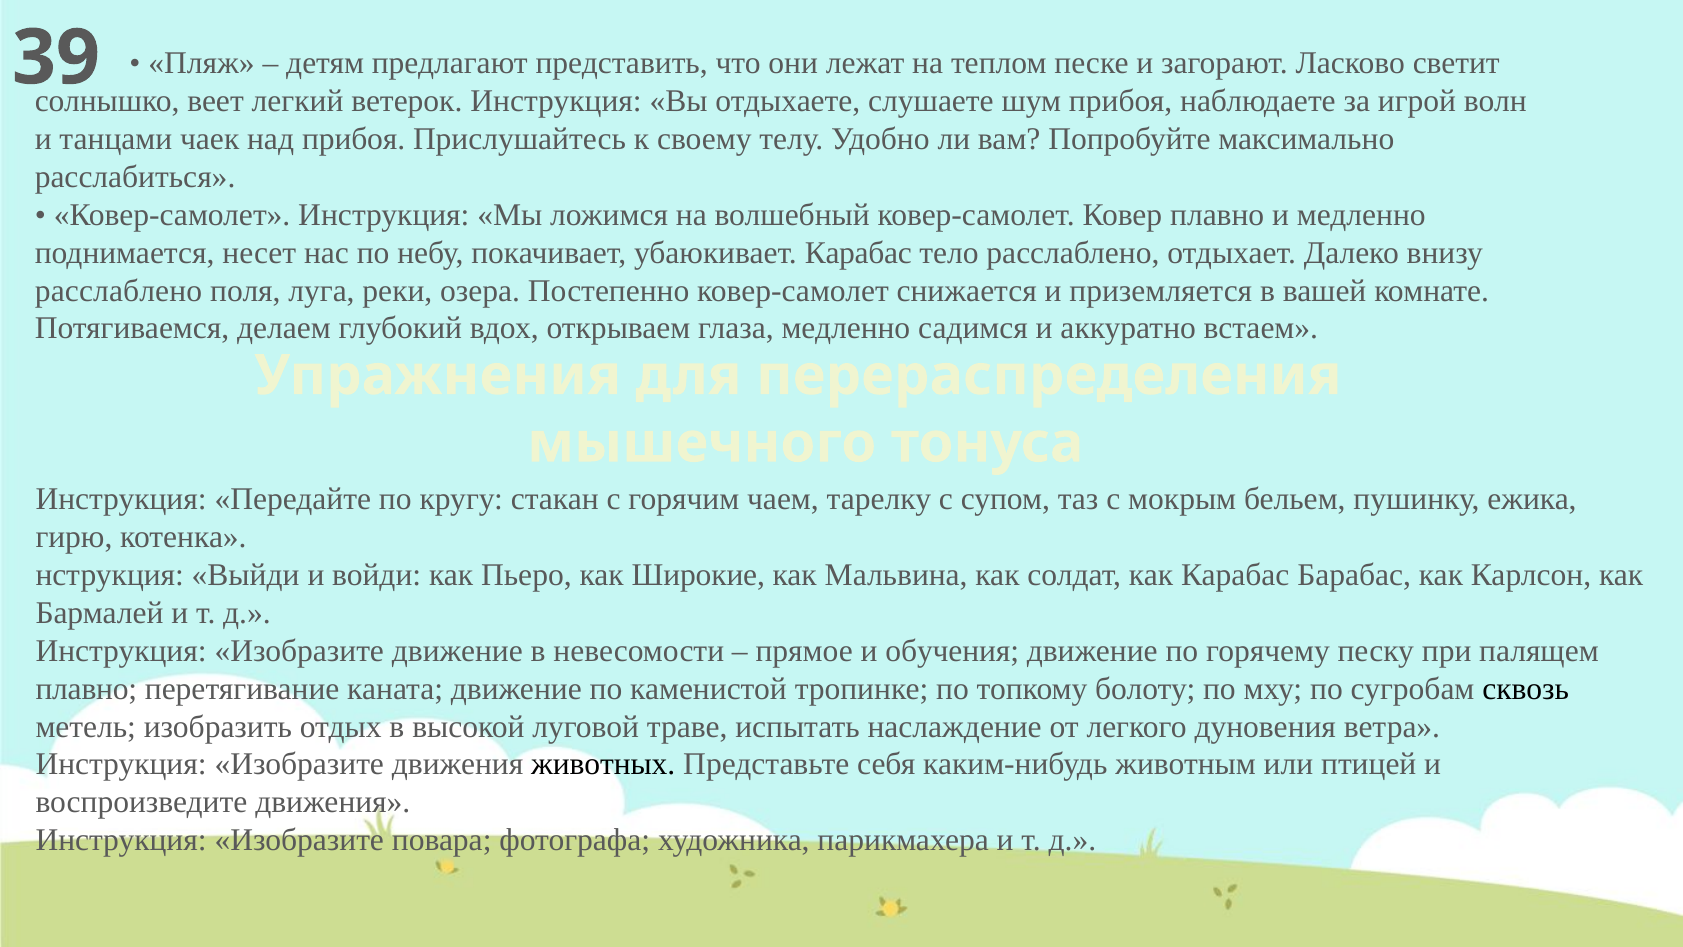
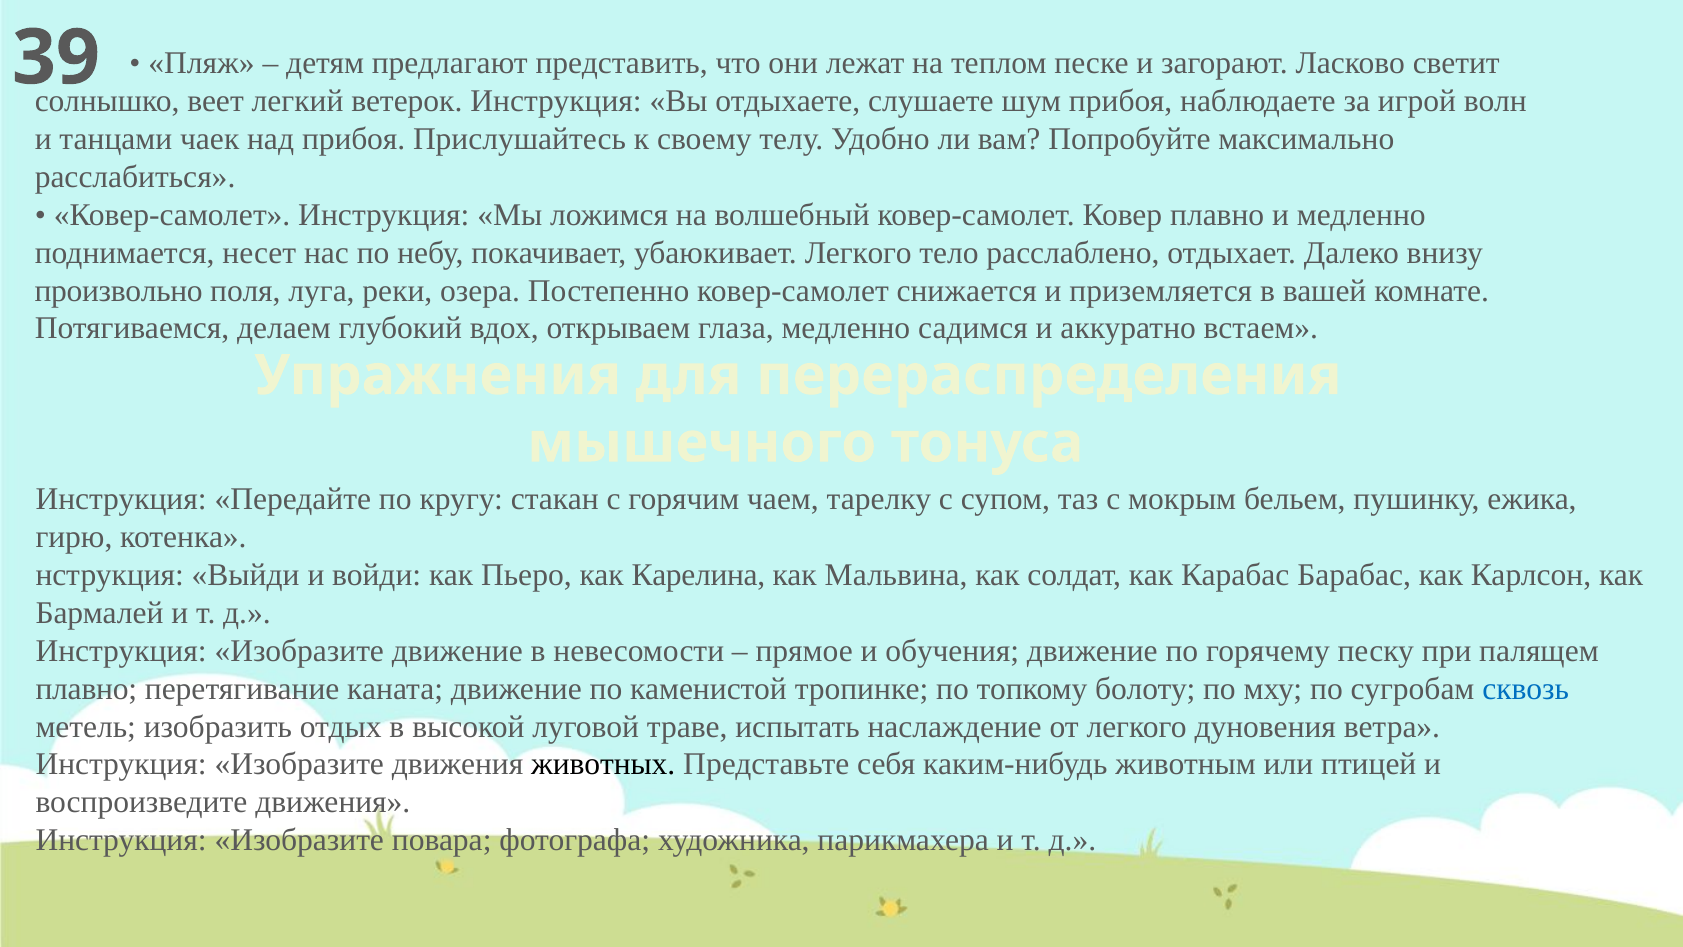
убаюкивает Карабас: Карабас -> Легкого
расслаблено at (118, 290): расслаблено -> произвольно
Широкие: Широкие -> Карелина
сквозь colour: black -> blue
